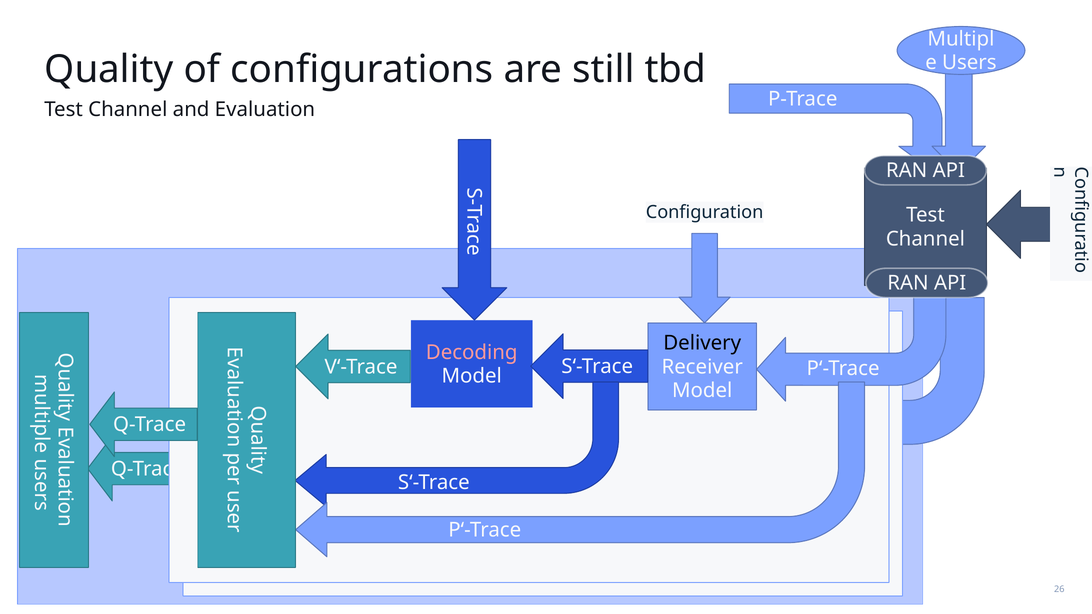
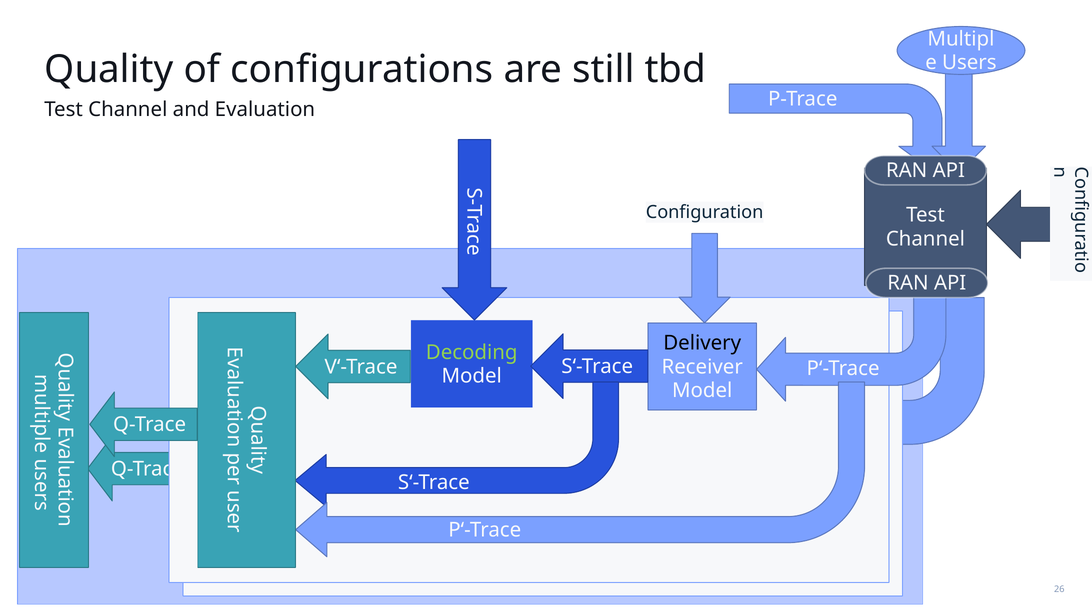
Decoding colour: pink -> light green
